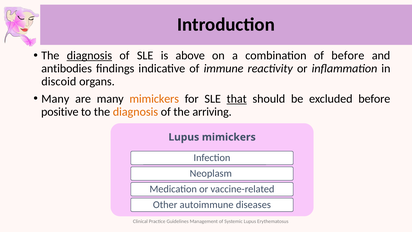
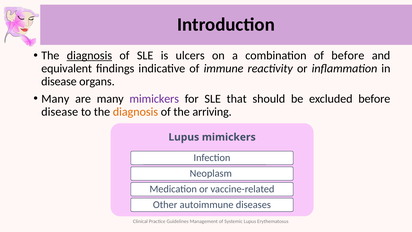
above: above -> ulcers
antibodies: antibodies -> equivalent
discoid at (59, 81): discoid -> disease
mimickers at (154, 99) colour: orange -> purple
that underline: present -> none
positive at (60, 112): positive -> disease
